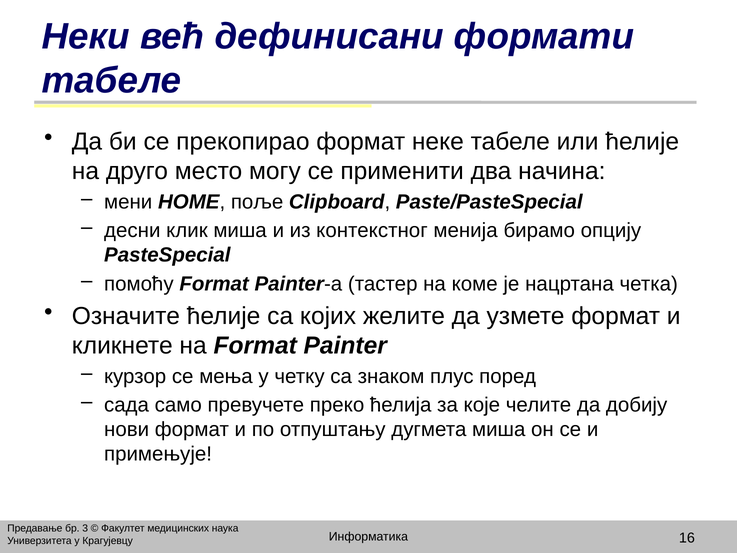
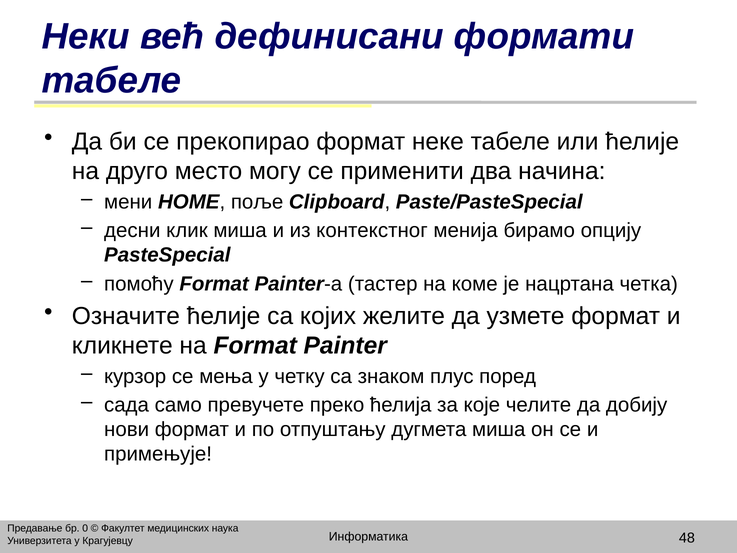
3: 3 -> 0
16: 16 -> 48
